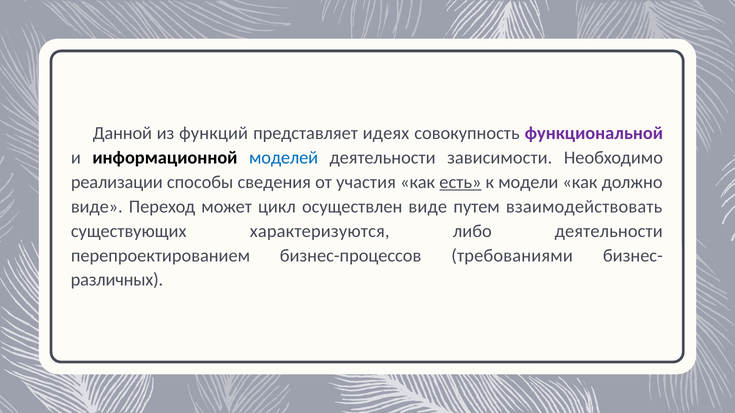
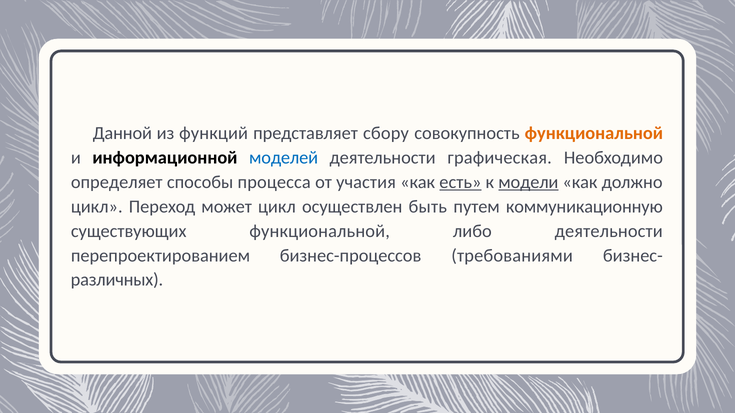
идеях: идеях -> сбору
функциональной at (594, 133) colour: purple -> orange
зависимости: зависимости -> графическая
реализации: реализации -> определяет
сведения: сведения -> процесса
модели underline: none -> present
виде at (97, 207): виде -> цикл
осуществлен виде: виде -> быть
взаимодействовать: взаимодействовать -> коммуникационную
существующих характеризуются: характеризуются -> функциональной
